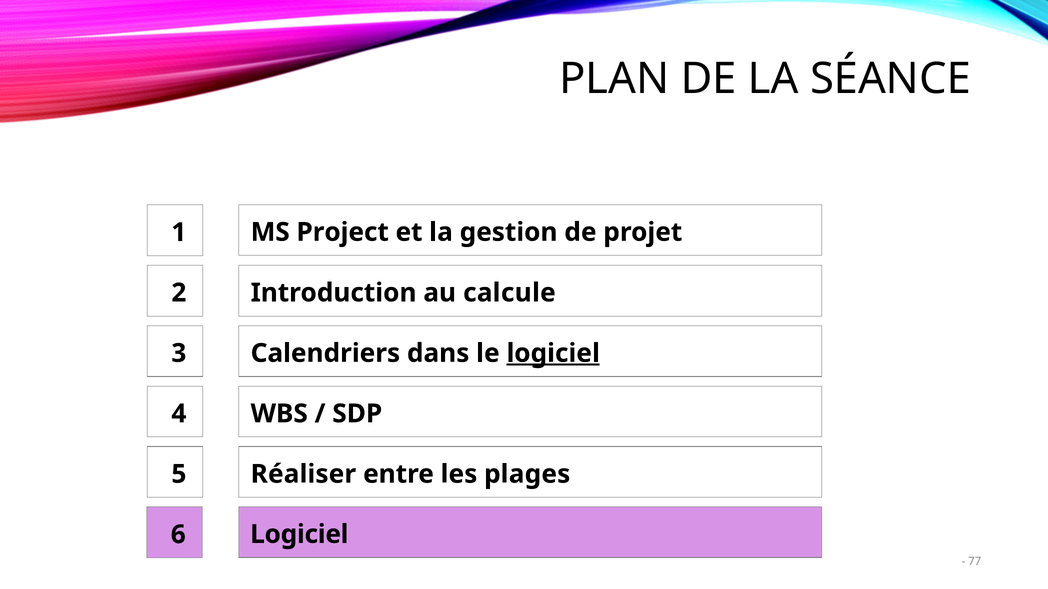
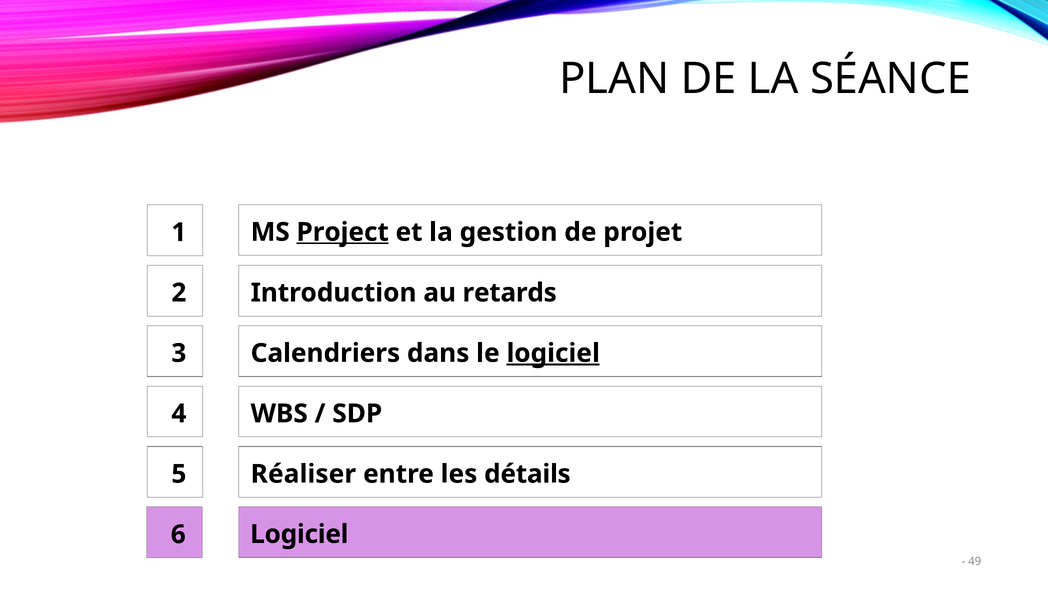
Project underline: none -> present
calcule: calcule -> retards
plages: plages -> détails
77: 77 -> 49
